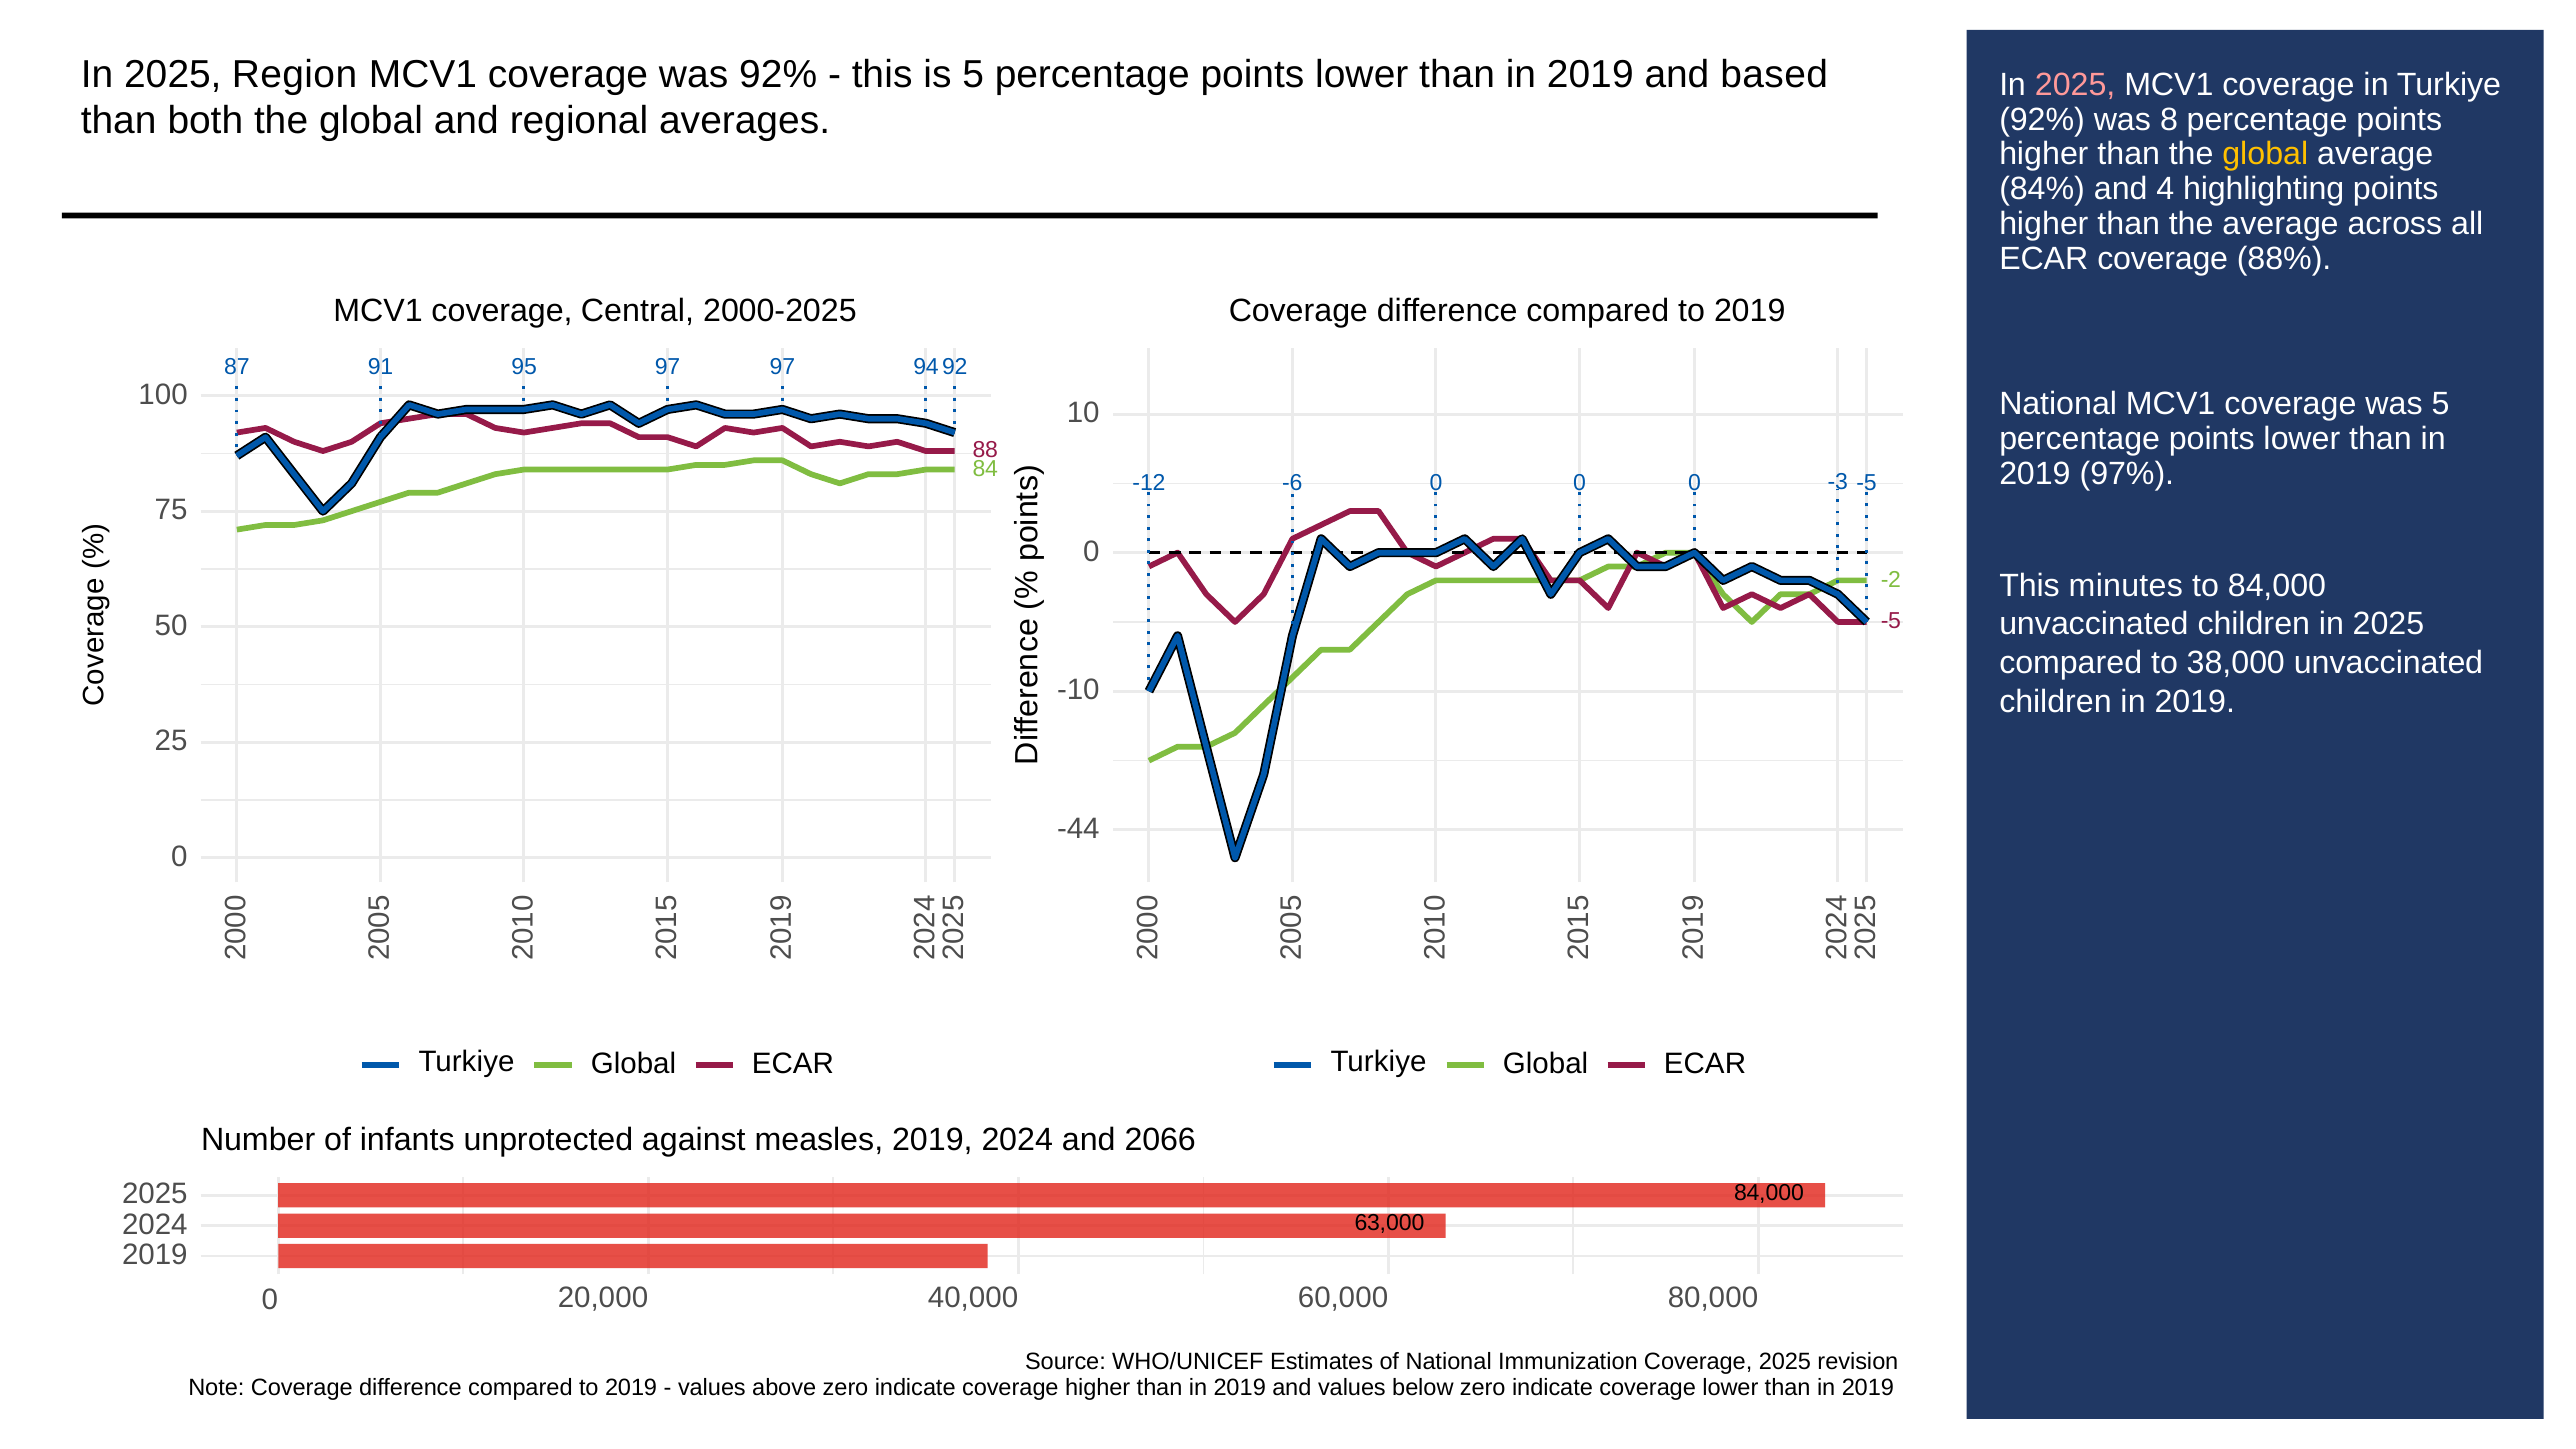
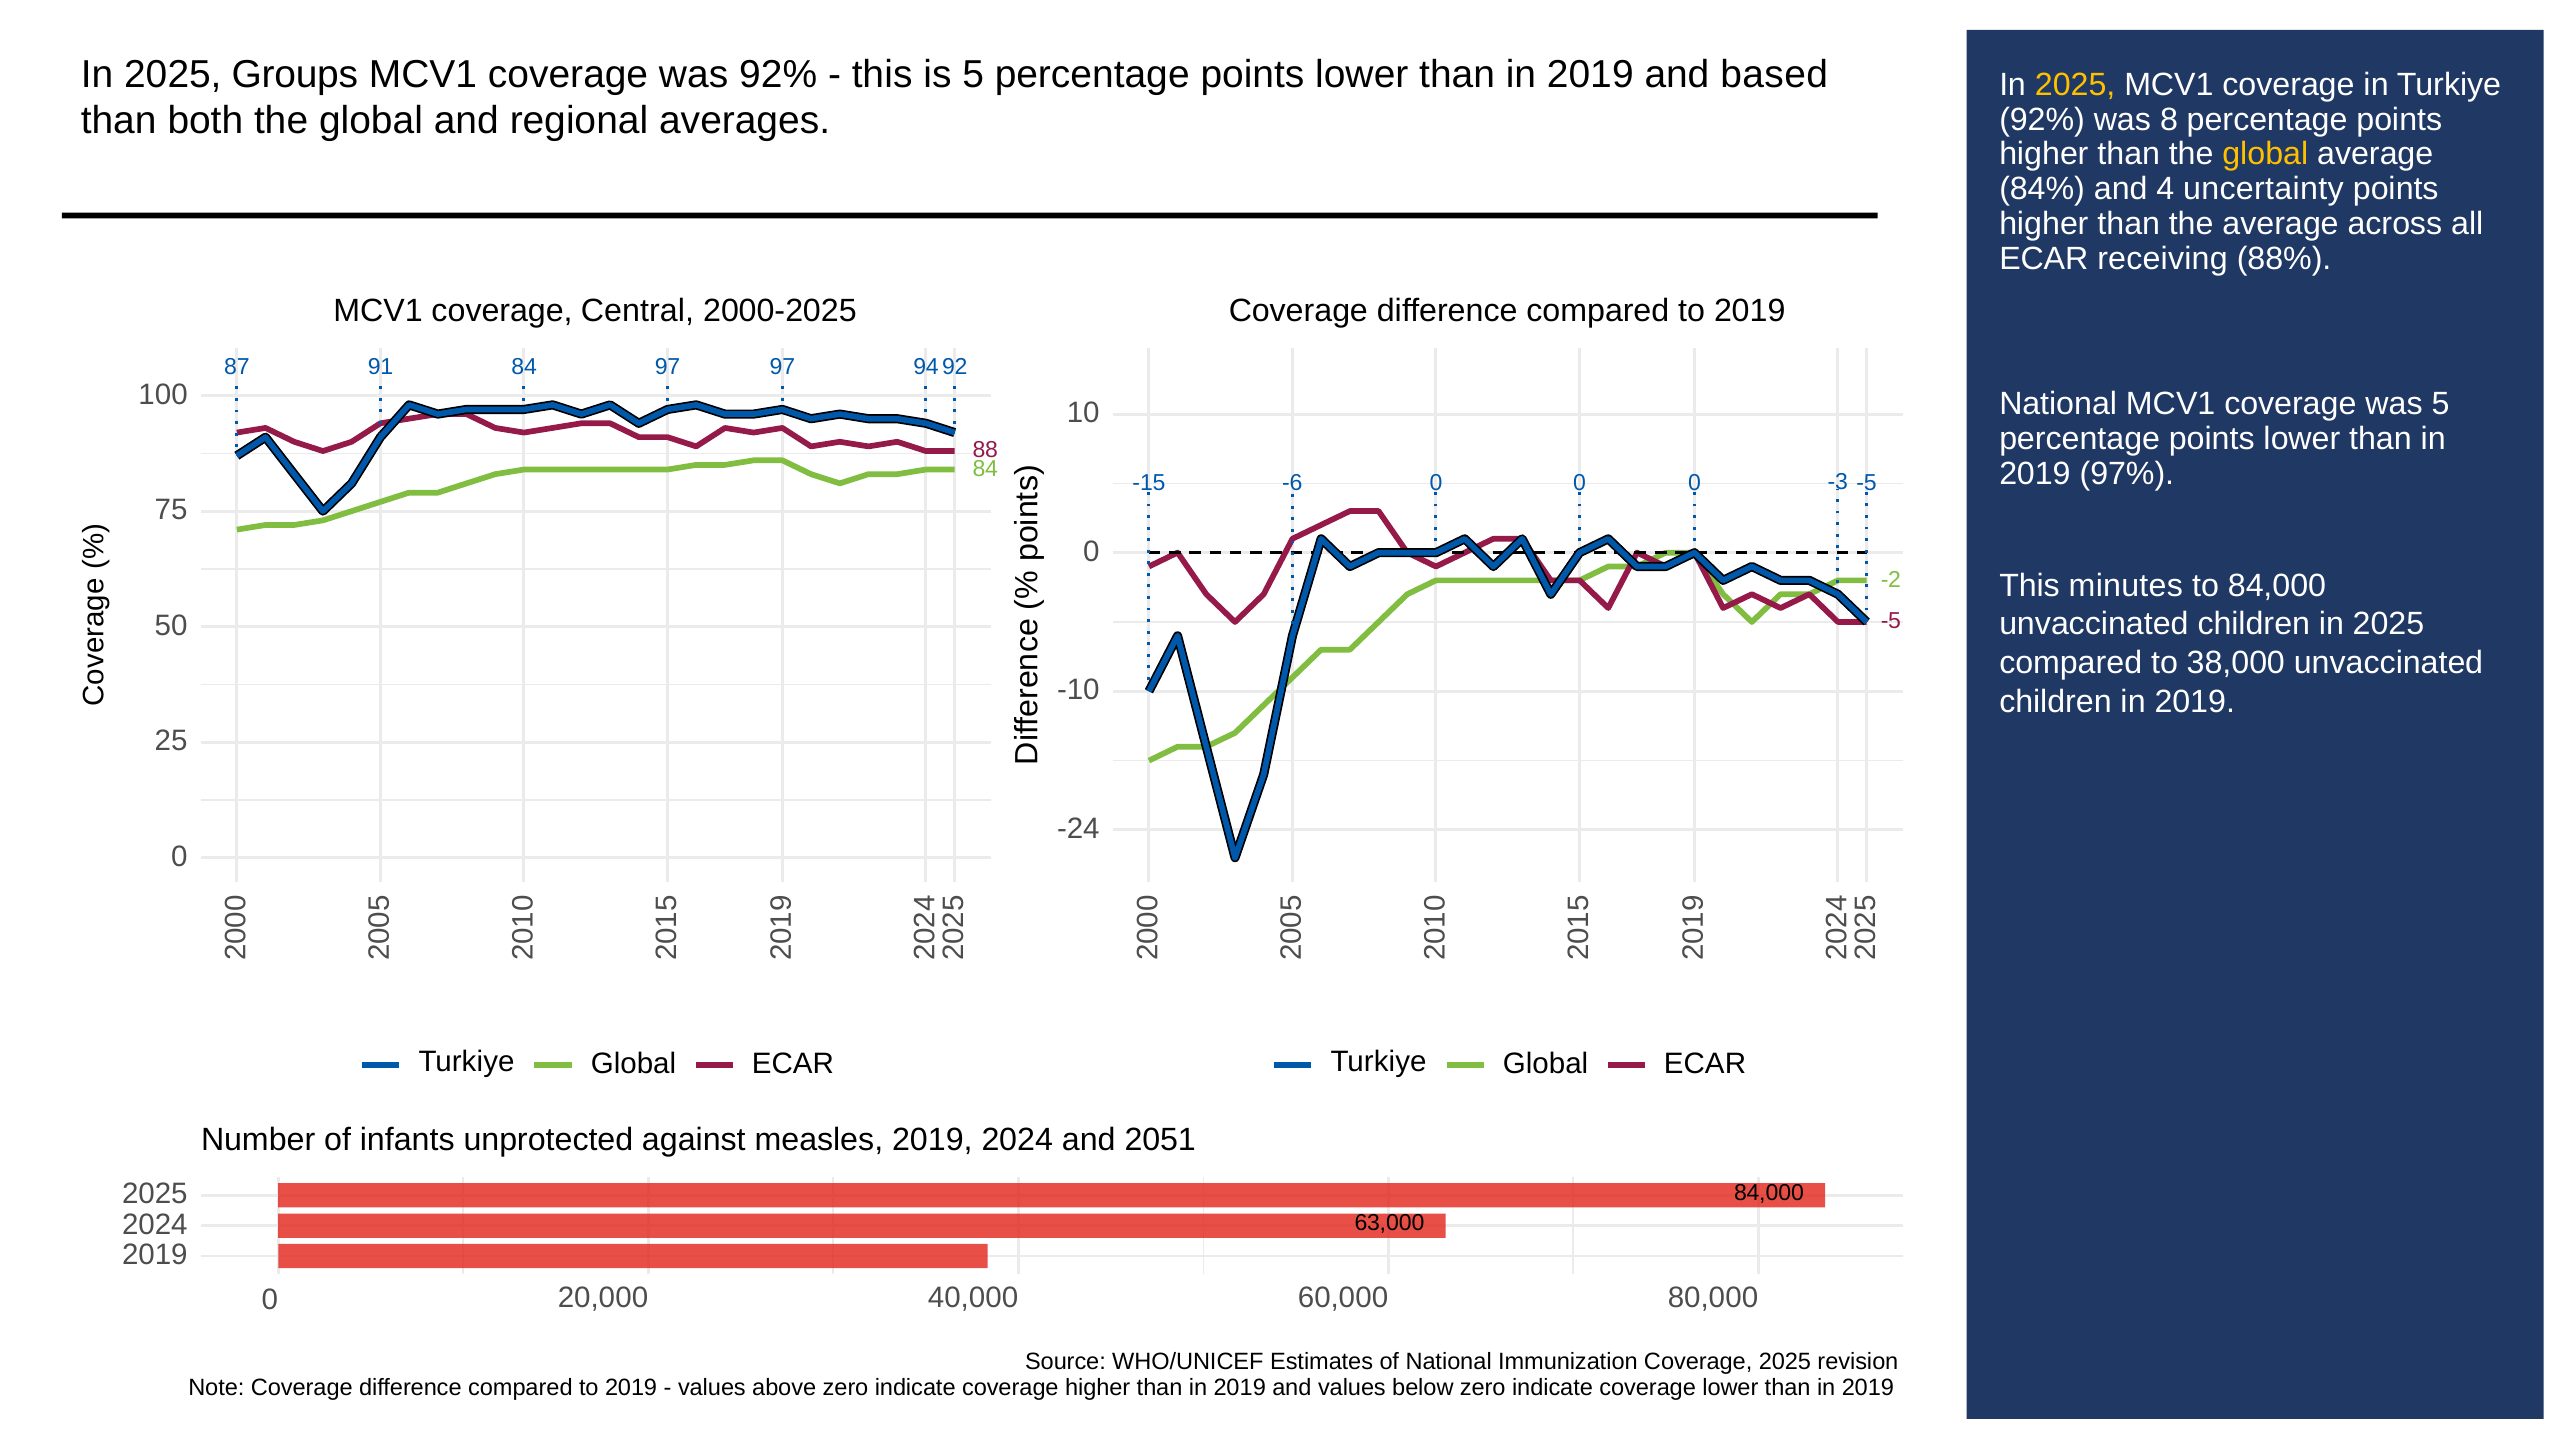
Region: Region -> Groups
2025 at (2075, 85) colour: pink -> yellow
highlighting: highlighting -> uncertainty
coverage at (2163, 258): coverage -> receiving
91 95: 95 -> 84
-12: -12 -> -15
-44: -44 -> -24
2066: 2066 -> 2051
